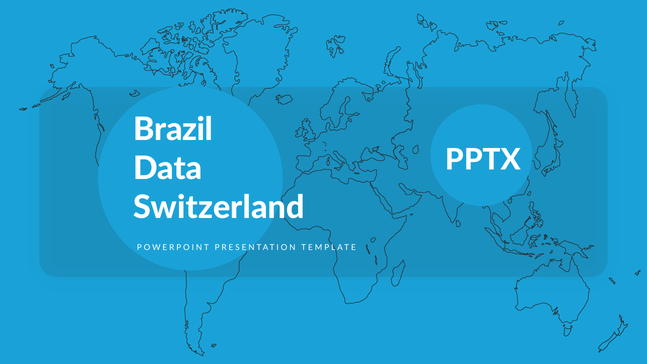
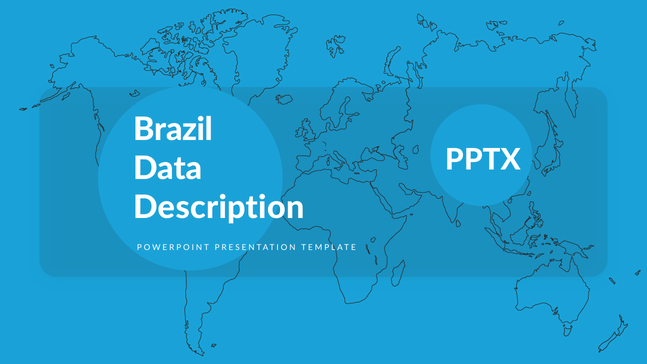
Switzerland: Switzerland -> Description
